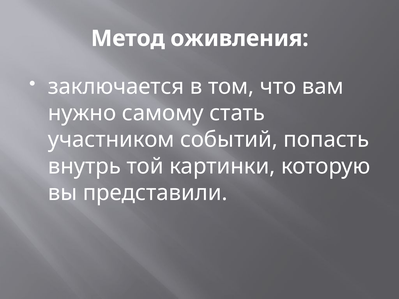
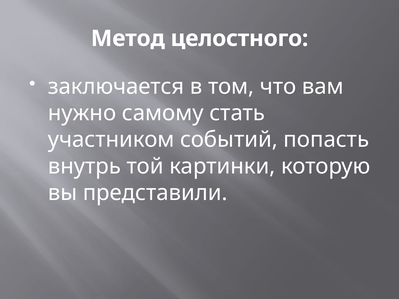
оживления: оживления -> целостного
